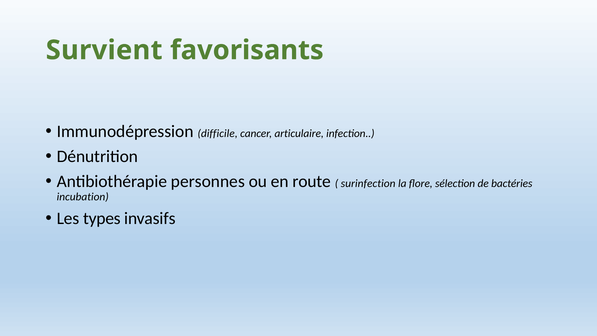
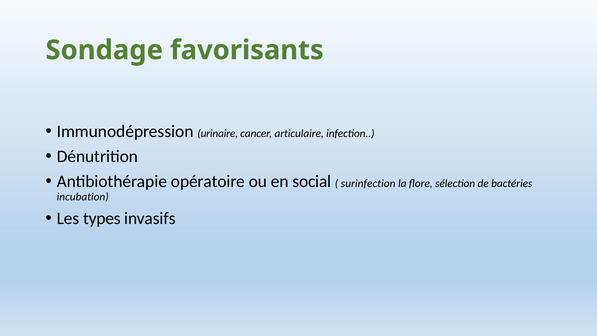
Survient: Survient -> Sondage
difficile: difficile -> urinaire
personnes: personnes -> opératoire
route: route -> social
